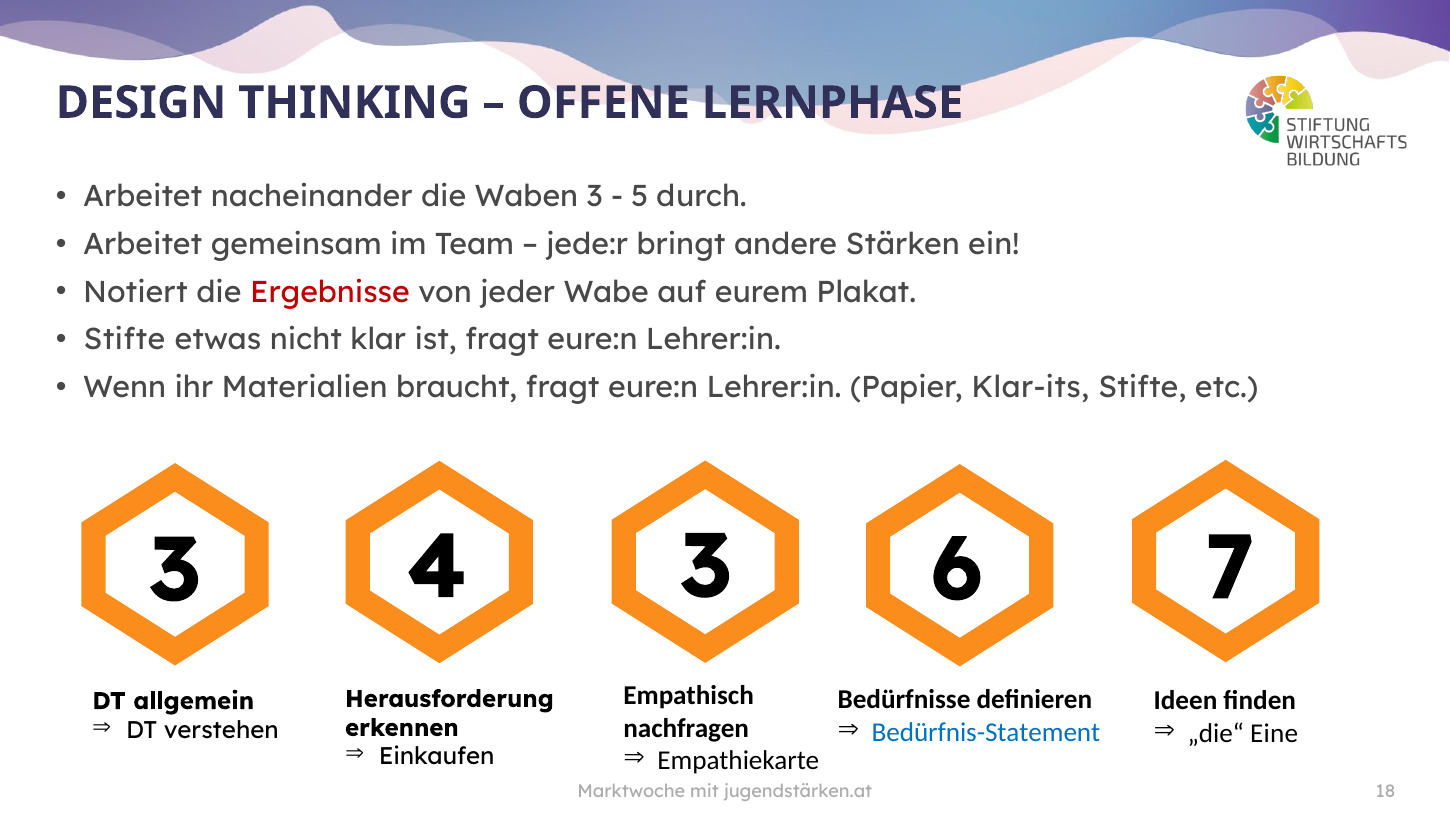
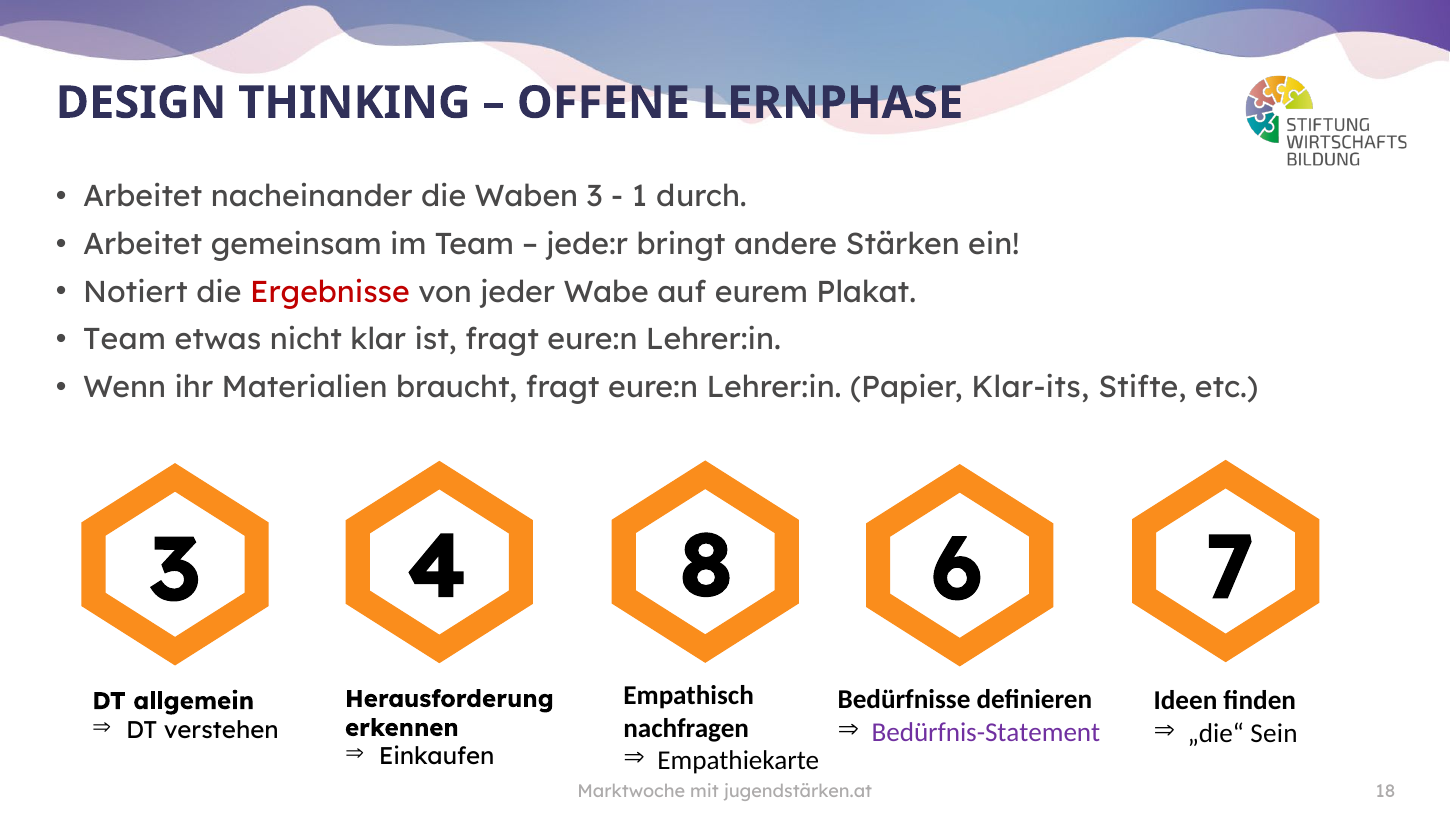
5: 5 -> 1
Stifte at (124, 340): Stifte -> Team
4 3: 3 -> 8
Bedürfnis-Statement colour: blue -> purple
Eine: Eine -> Sein
